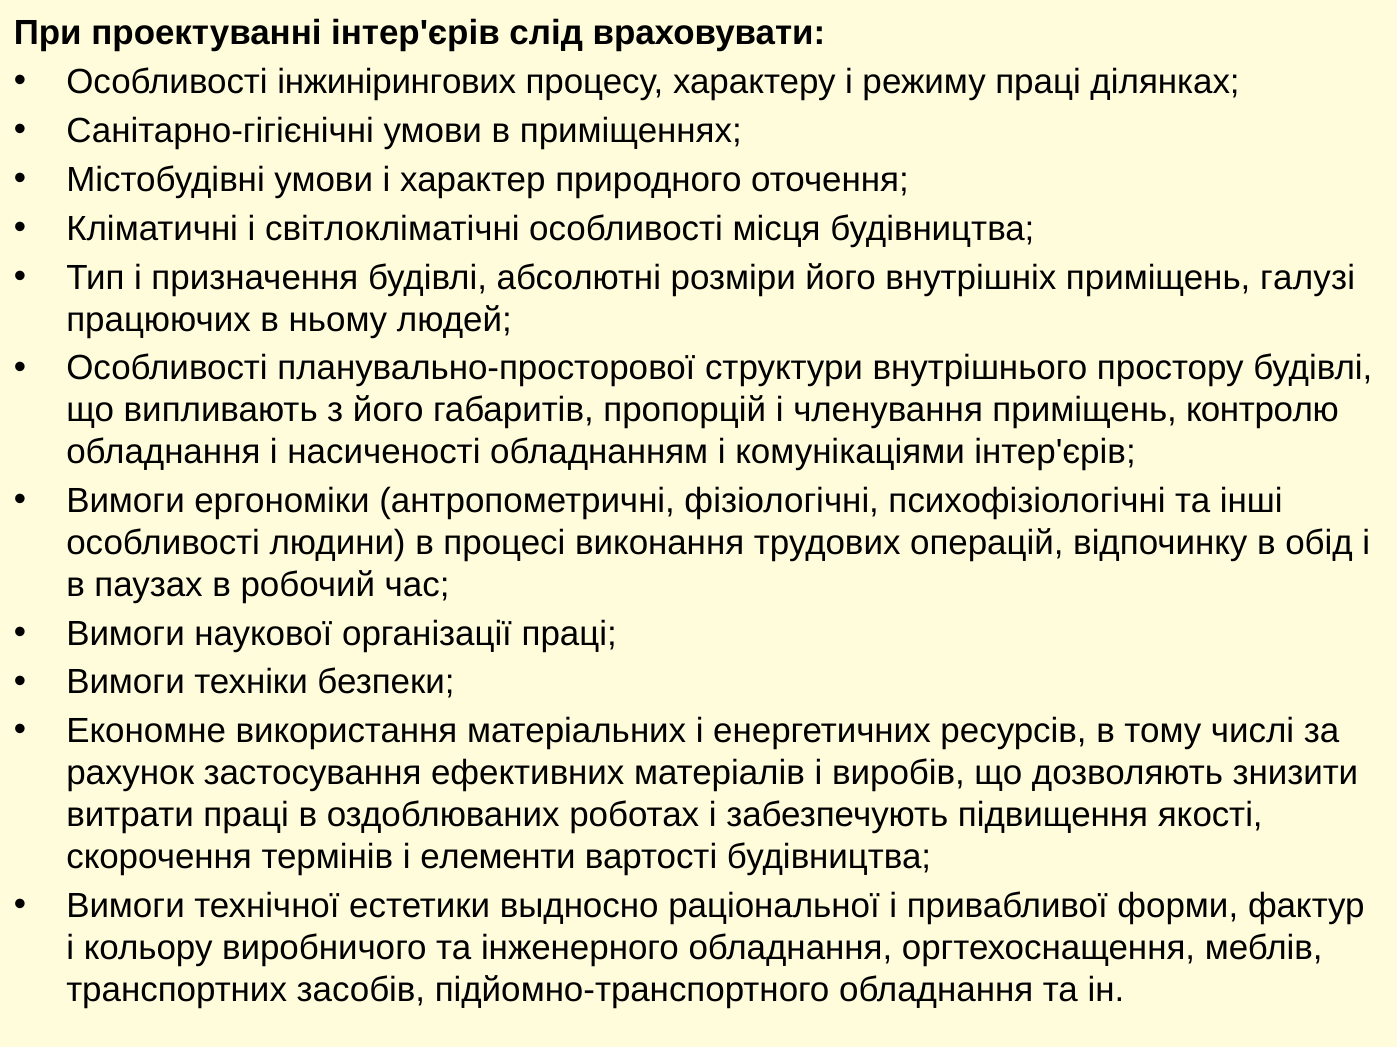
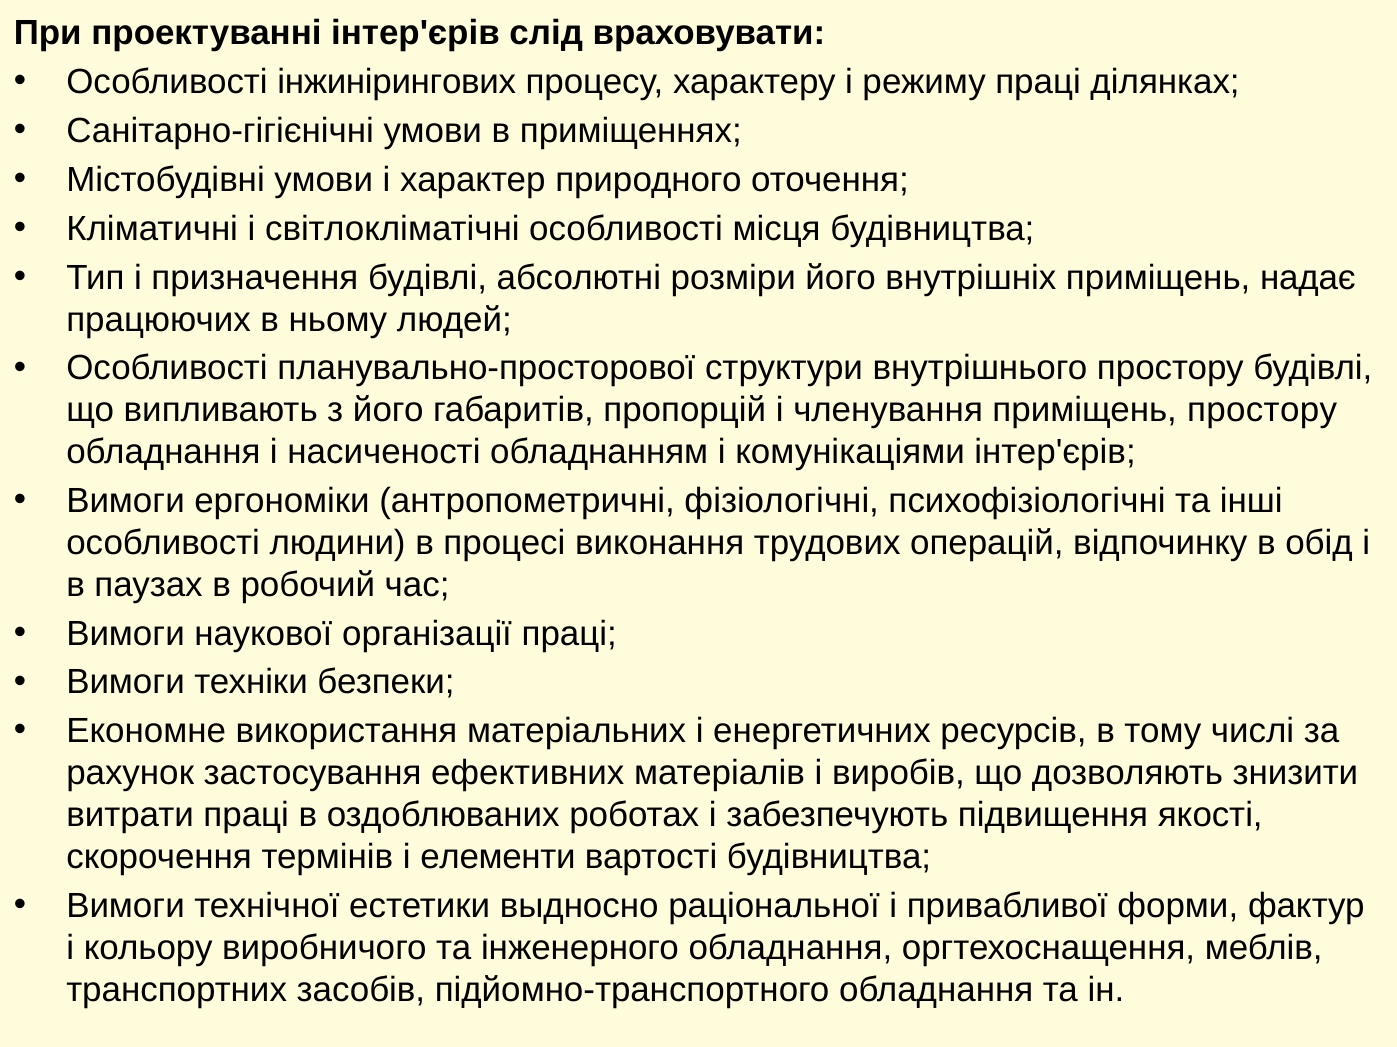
галузі: галузі -> надає
приміщень контролю: контролю -> простору
